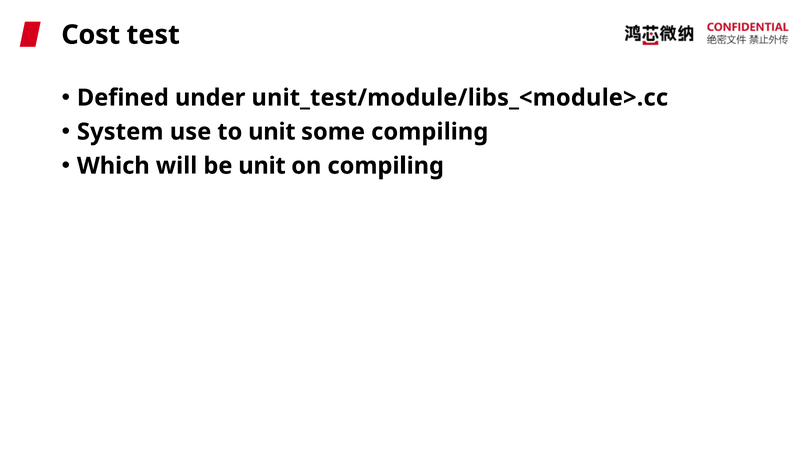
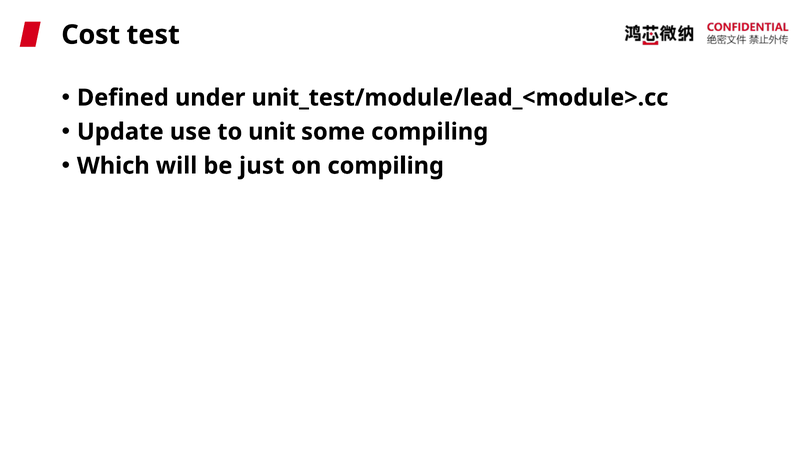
unit_test/module/libs_<module>.cc: unit_test/module/libs_<module>.cc -> unit_test/module/lead_<module>.cc
System: System -> Update
be unit: unit -> just
